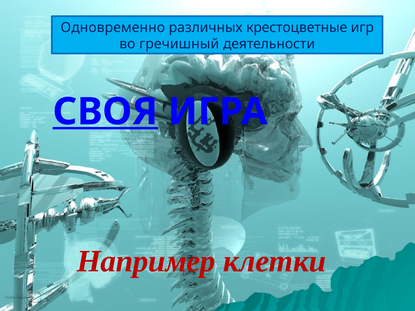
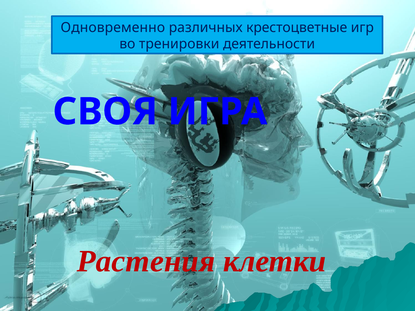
гречишный: гречишный -> тренировки
СВОЯ underline: present -> none
Например: Например -> Растения
